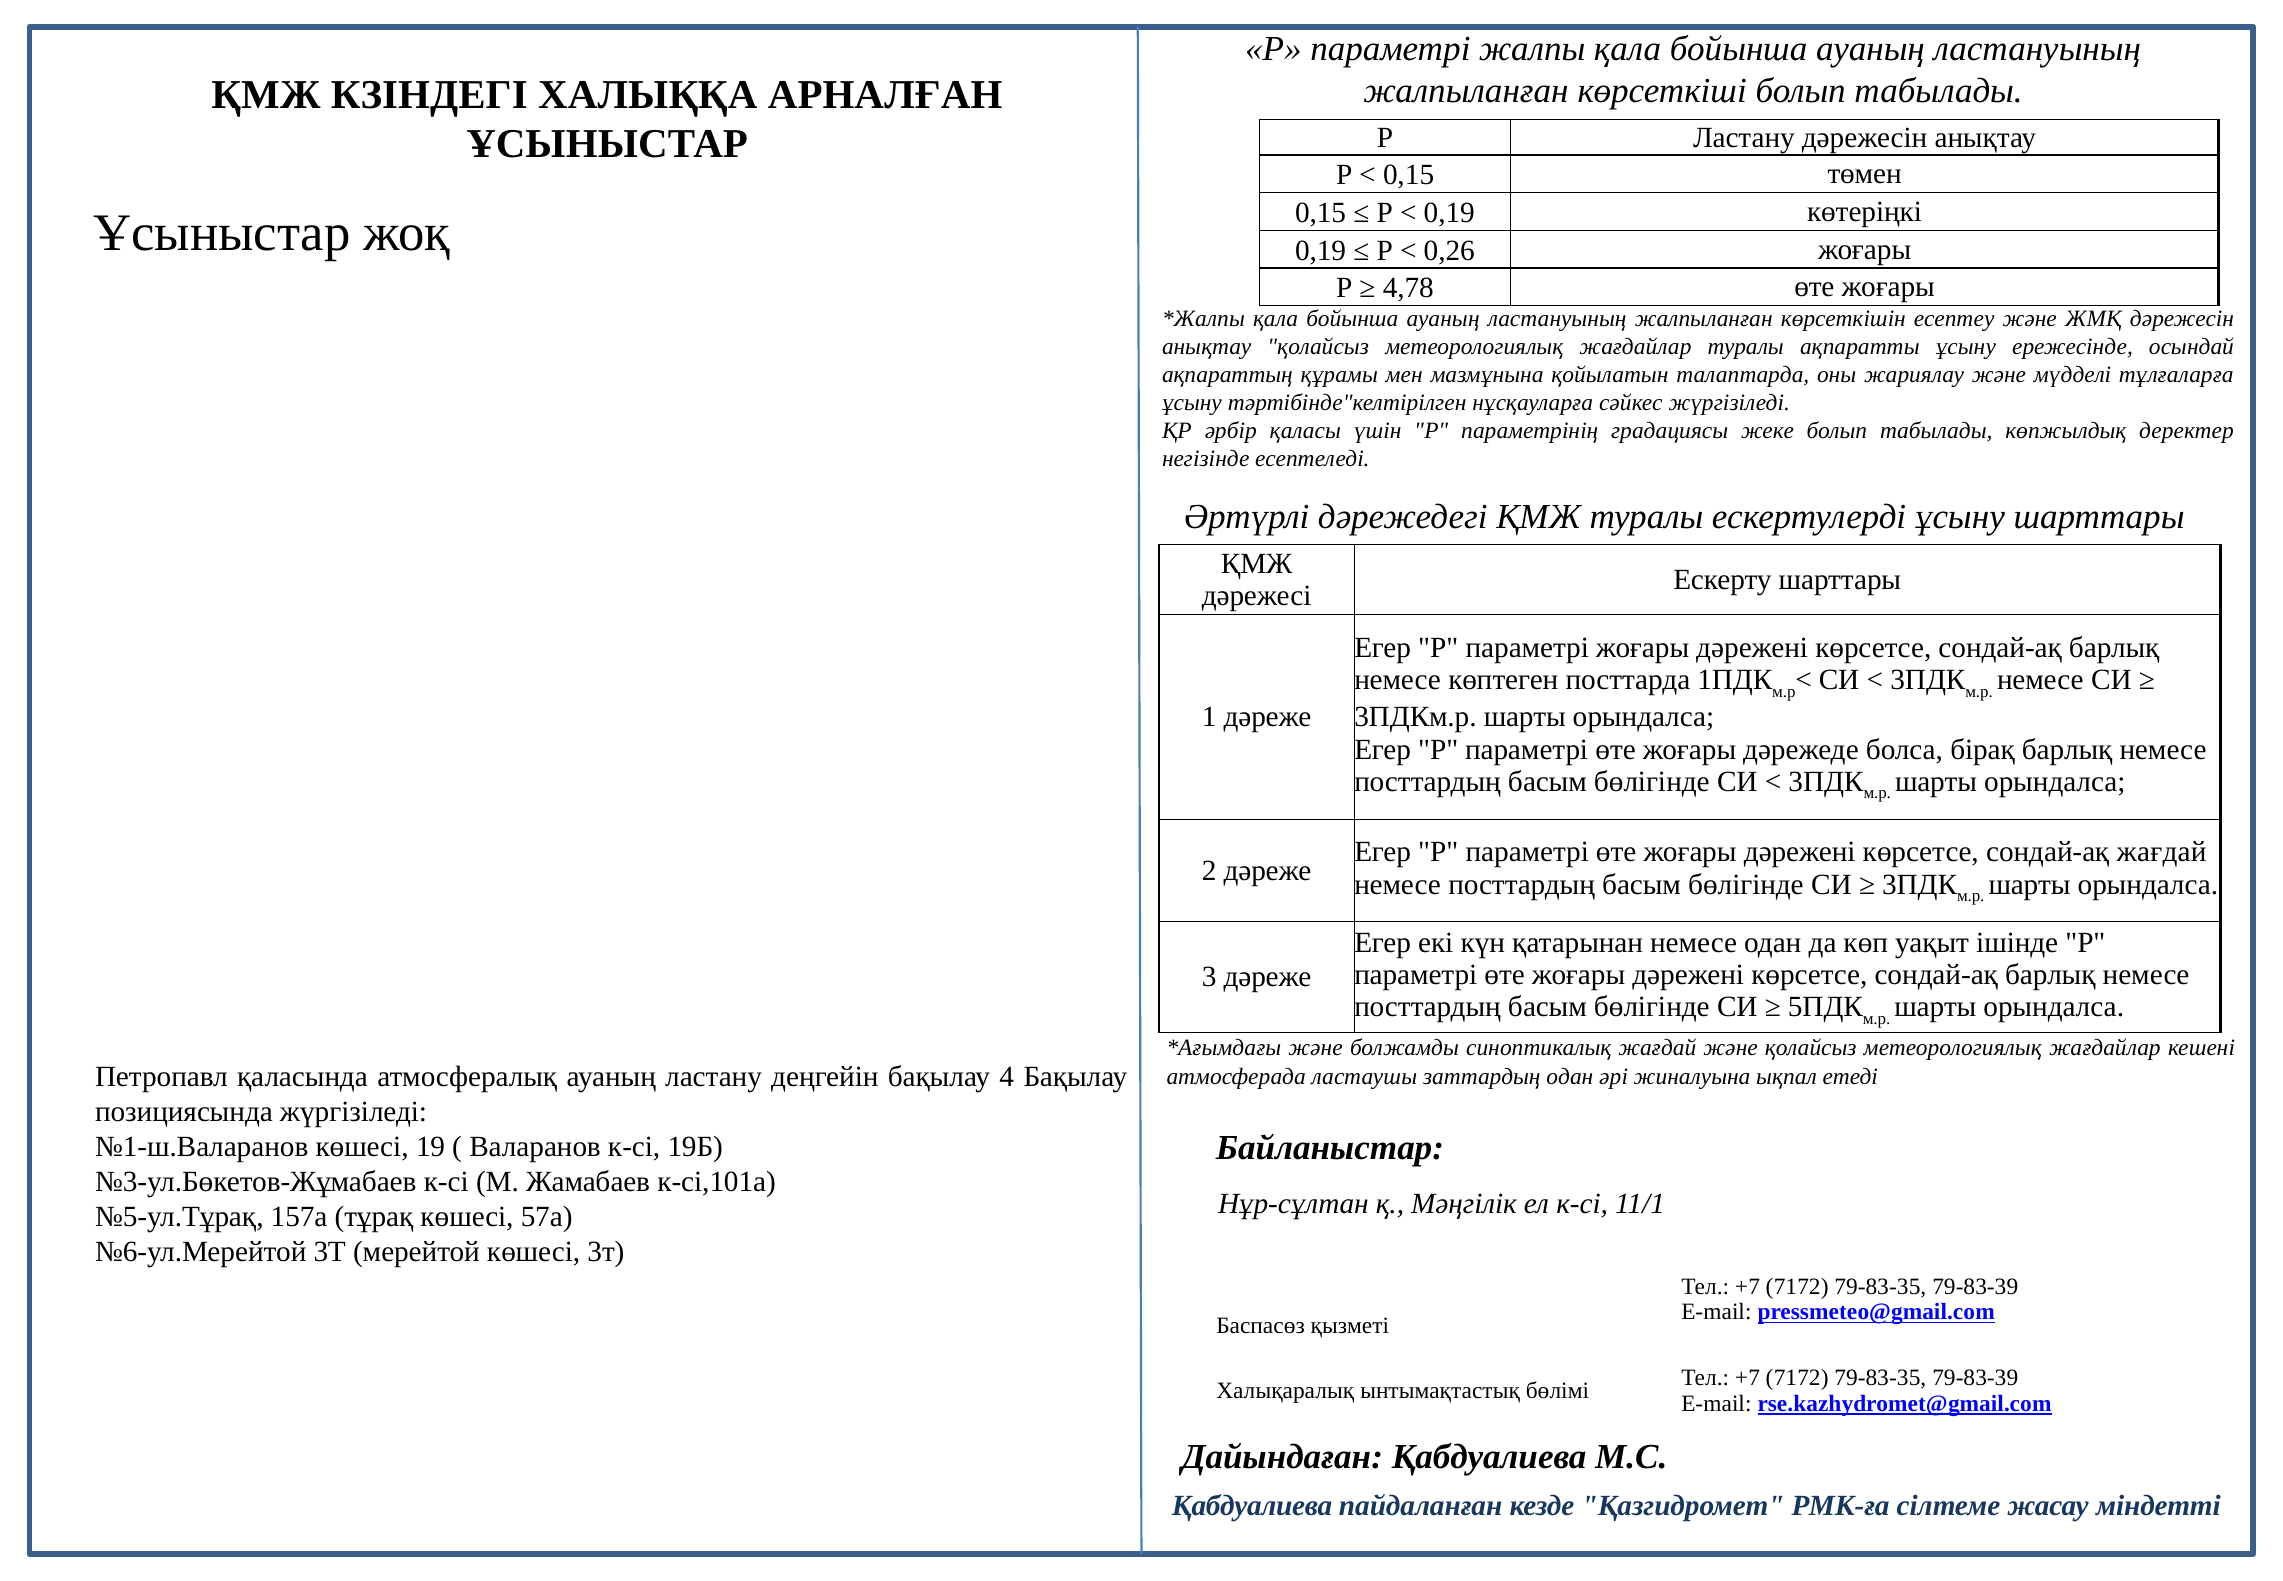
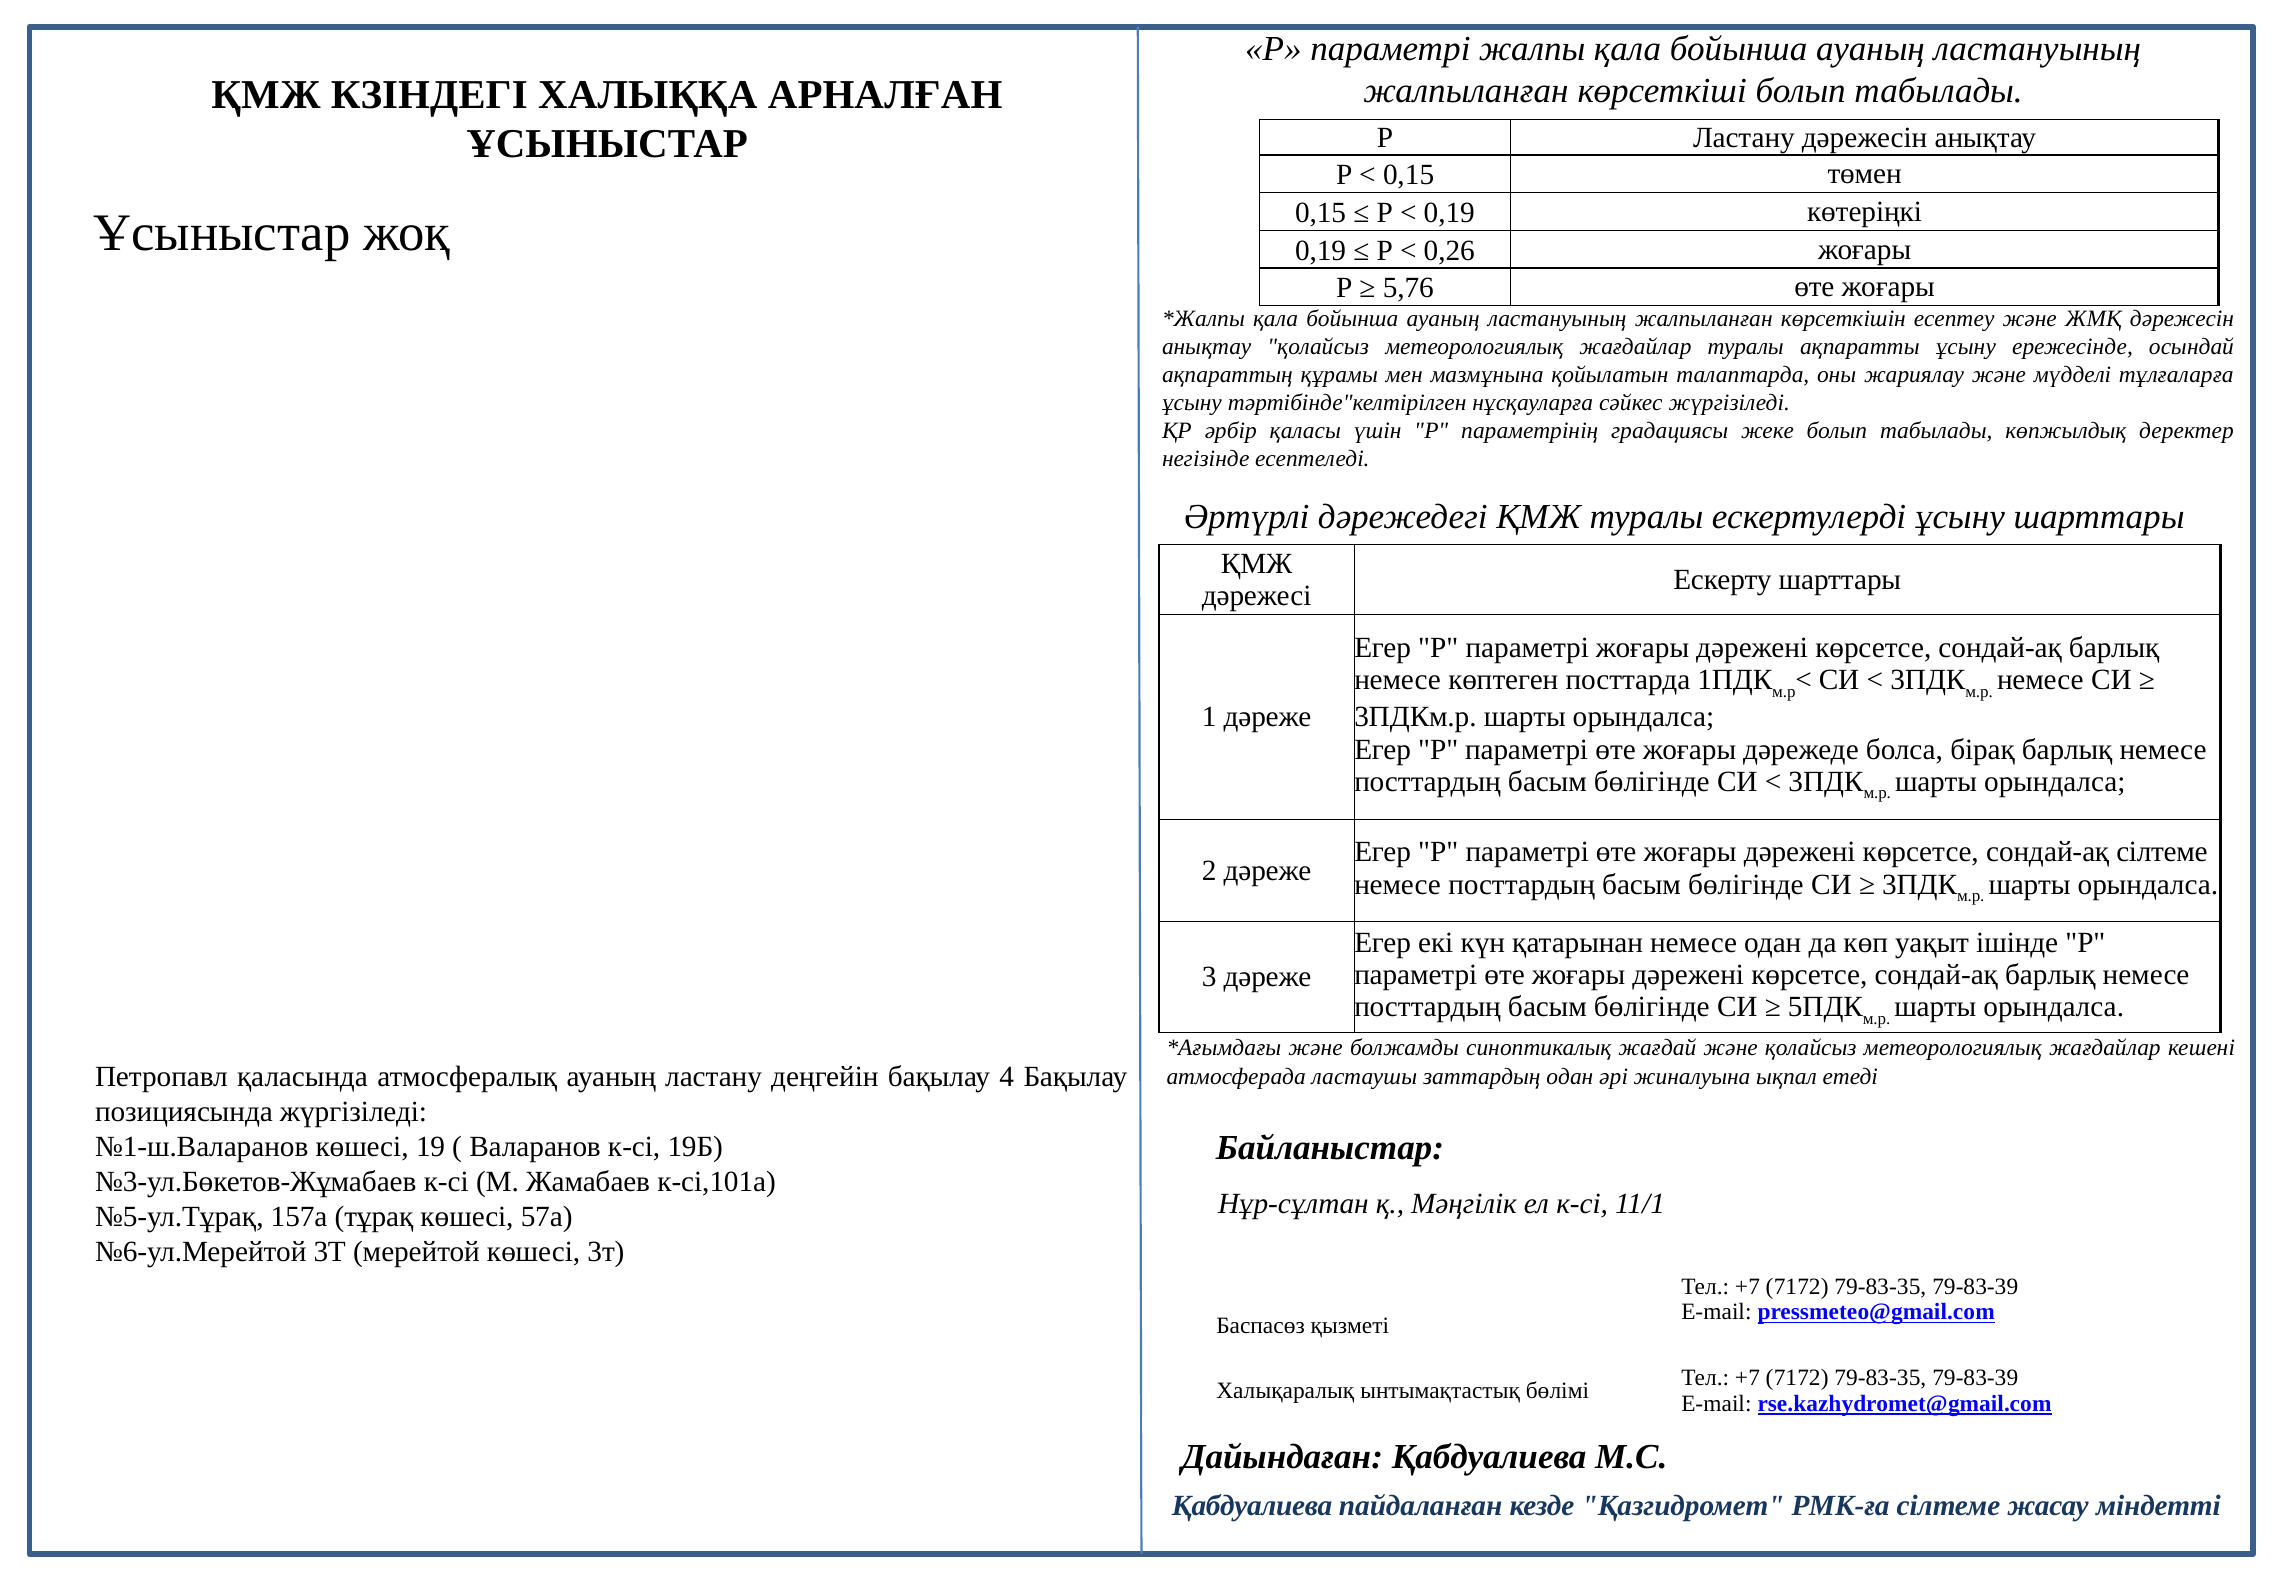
4,78: 4,78 -> 5,76
сондай-ақ жағдай: жағдай -> сілтеме
